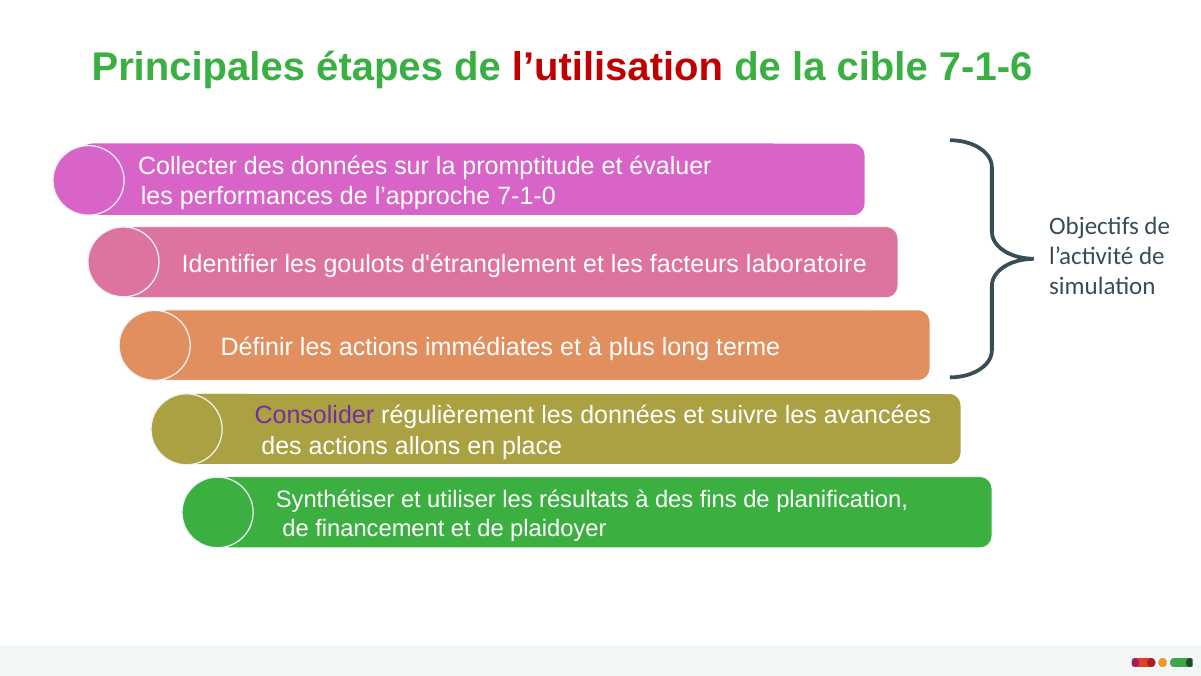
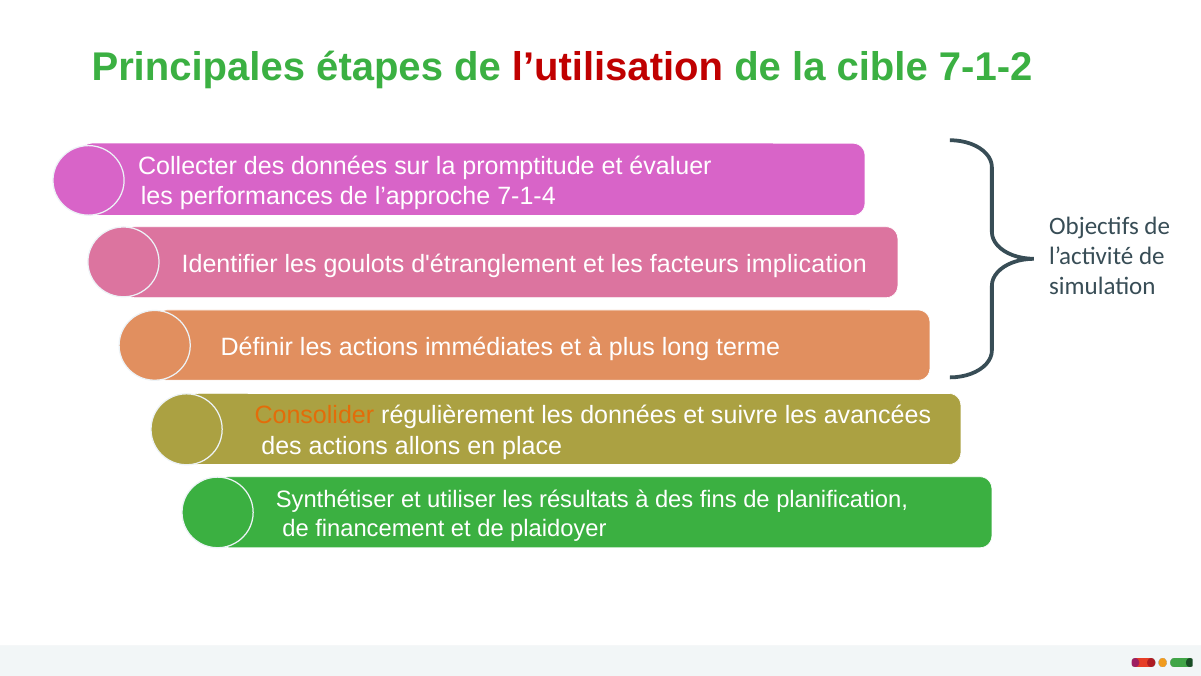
7-1-6: 7-1-6 -> 7-1-2
7-1-0: 7-1-0 -> 7-1-4
laboratoire: laboratoire -> implication
Consolider colour: purple -> orange
